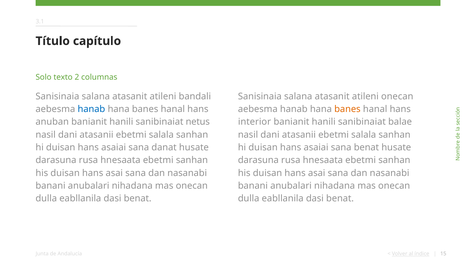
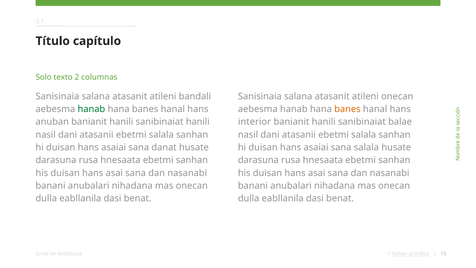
hanab at (91, 109) colour: blue -> green
sanibinaiat netus: netus -> hanili
sana benat: benat -> salala
